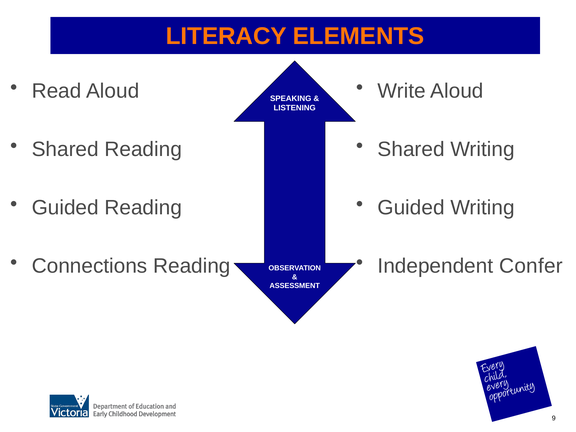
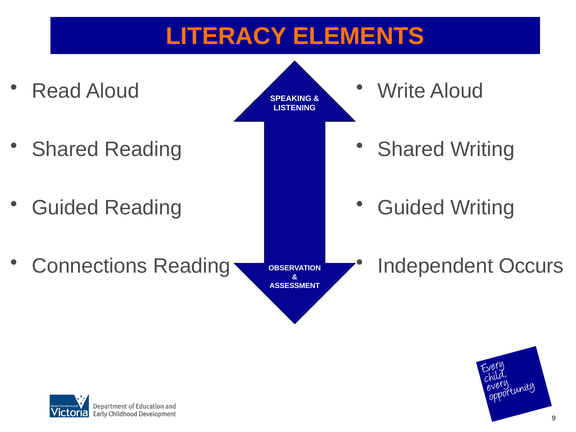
Confer: Confer -> Occurs
